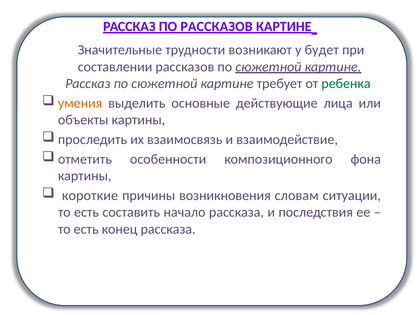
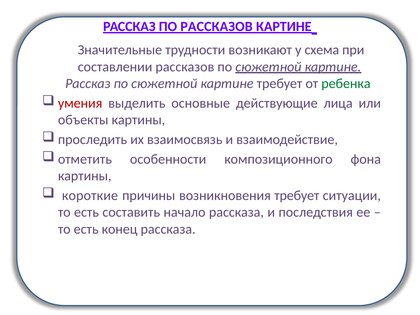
будет: будет -> схема
умения colour: orange -> red
возникновения словам: словам -> требует
